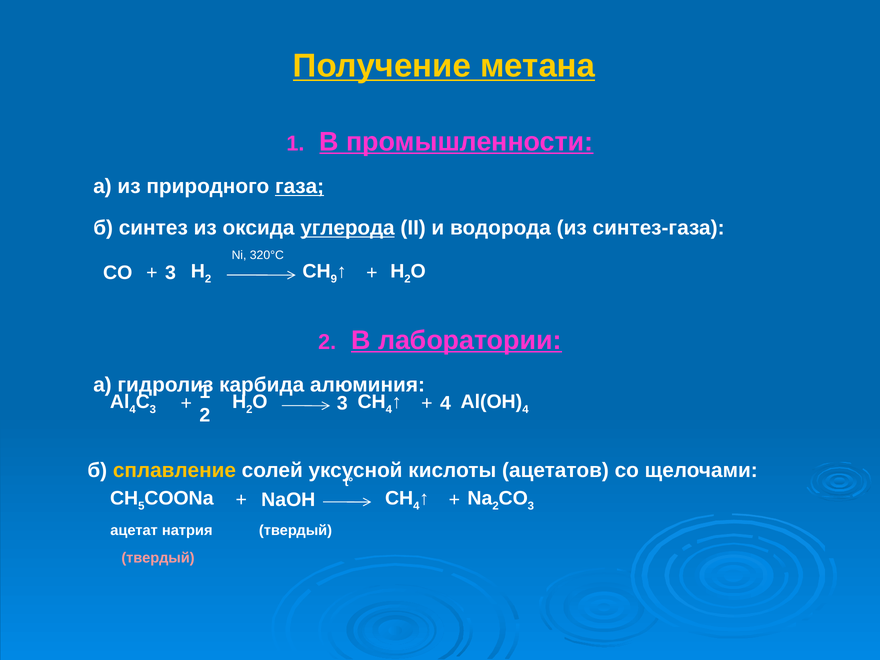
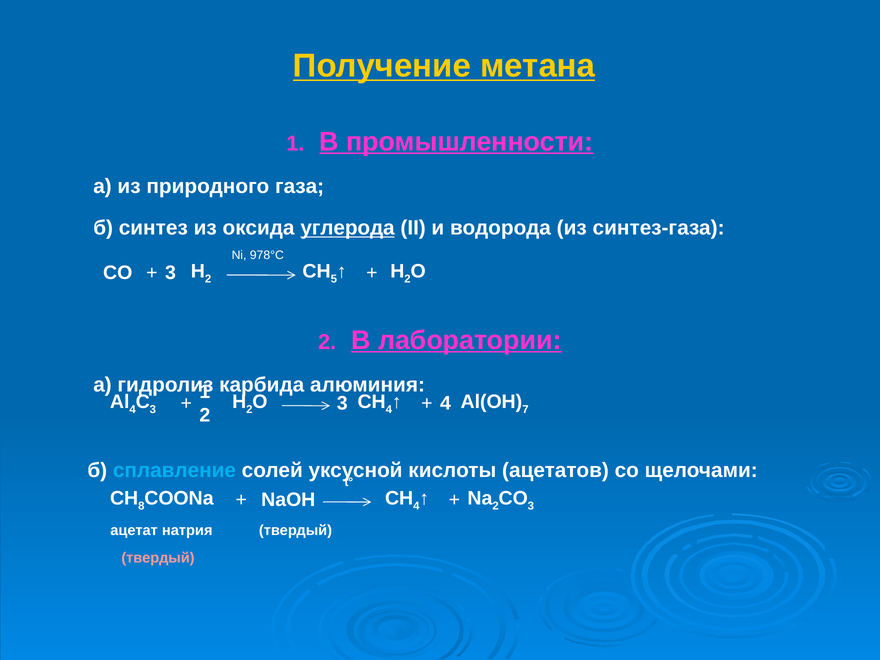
газа underline: present -> none
320°C: 320°C -> 978°C
9: 9 -> 5
4 at (525, 410): 4 -> 7
сплавление colour: yellow -> light blue
5: 5 -> 8
